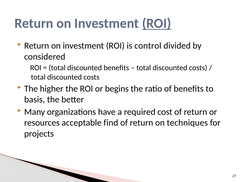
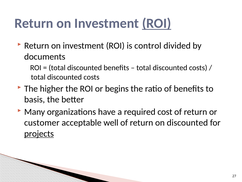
considered: considered -> documents
resources: resources -> customer
find: find -> well
on techniques: techniques -> discounted
projects underline: none -> present
